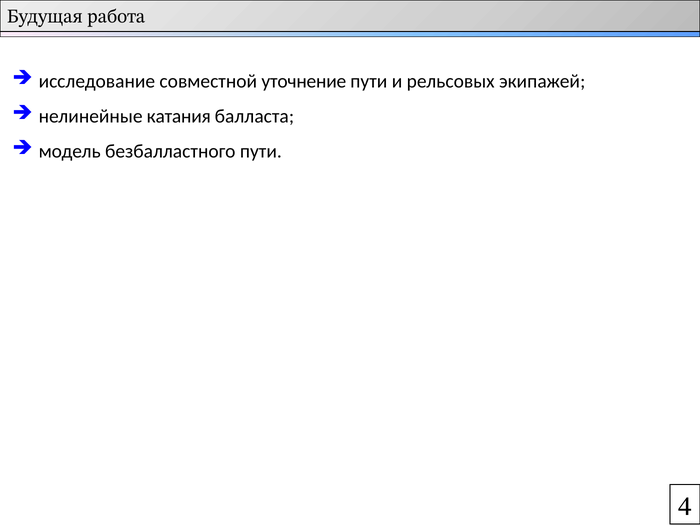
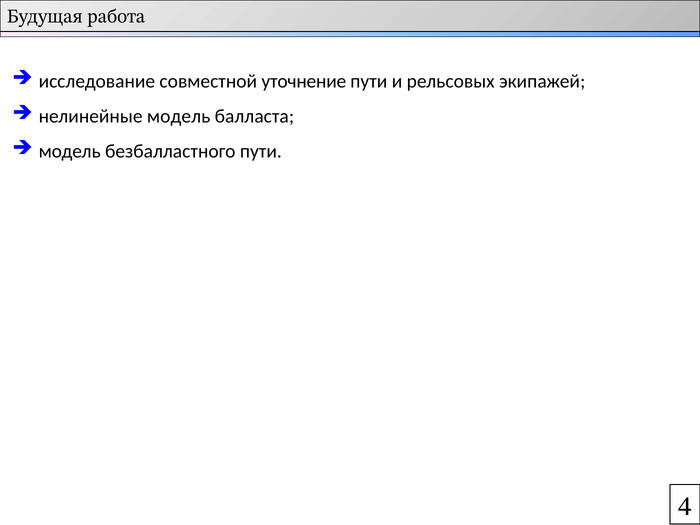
нелинейные катания: катания -> модель
